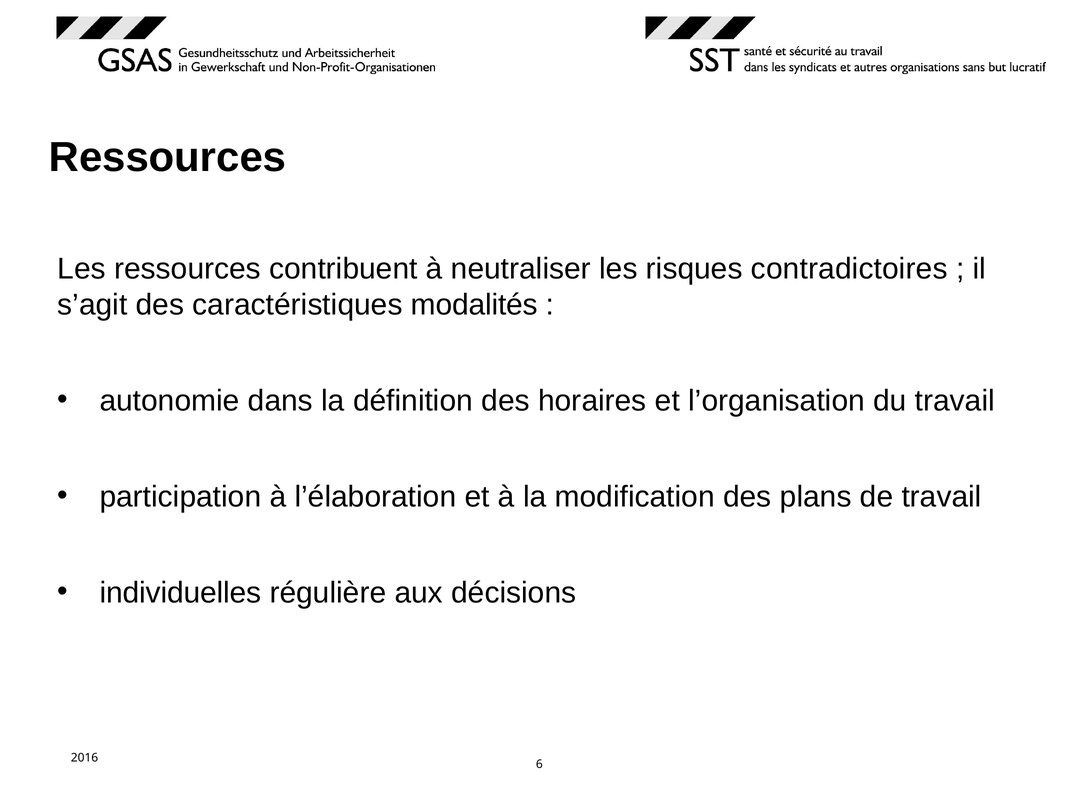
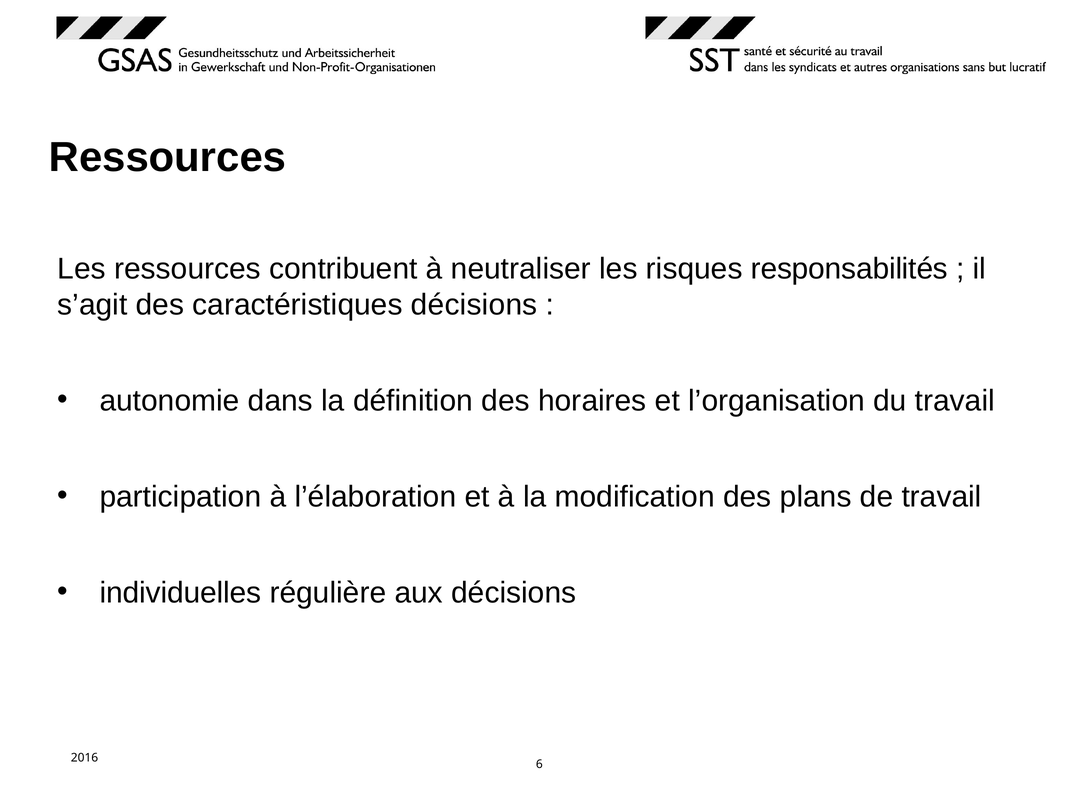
contradictoires: contradictoires -> responsabilités
caractéristiques modalités: modalités -> décisions
